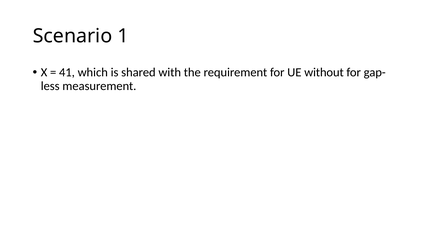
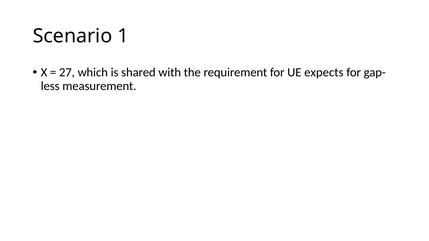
41: 41 -> 27
without: without -> expects
